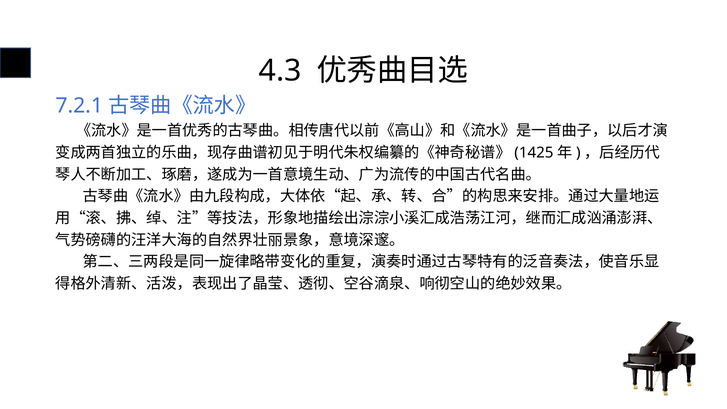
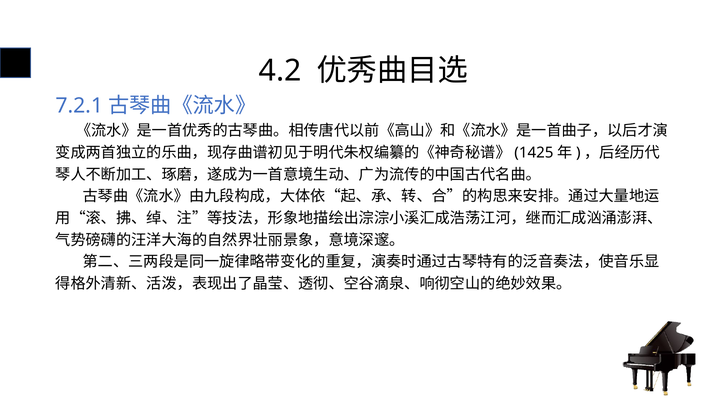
4.3: 4.3 -> 4.2
